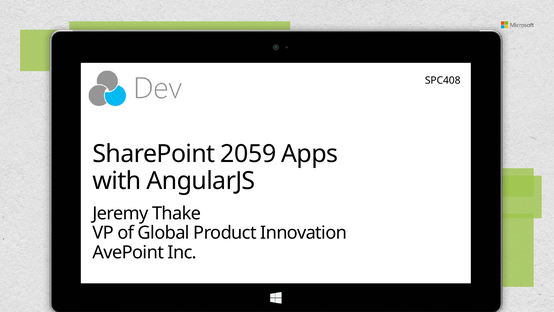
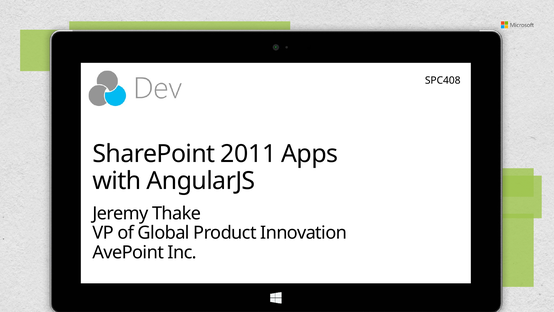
2059: 2059 -> 2011
